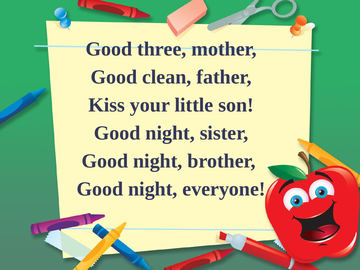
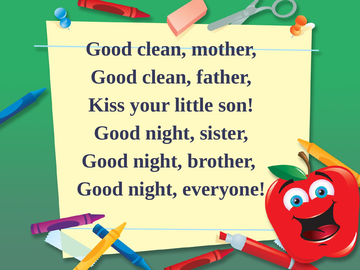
three at (162, 49): three -> clean
